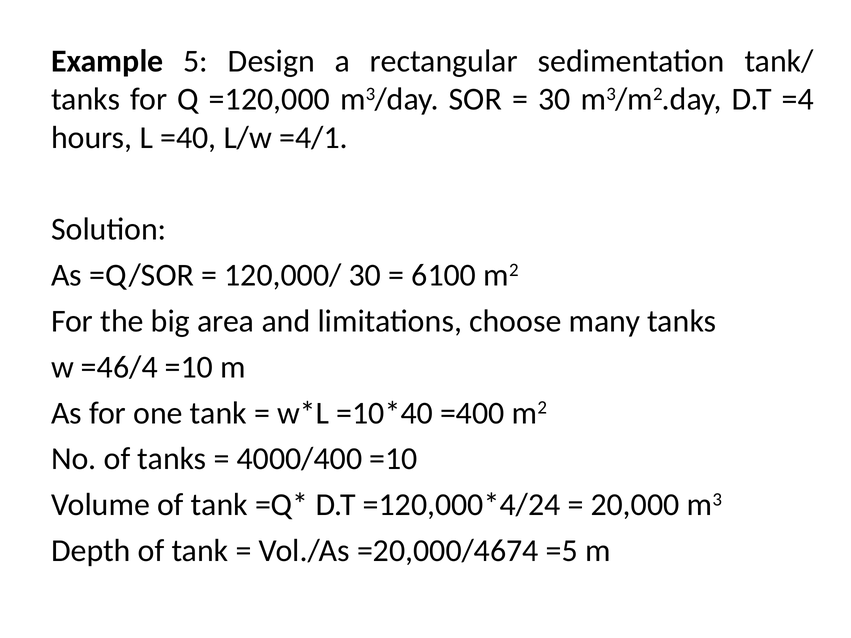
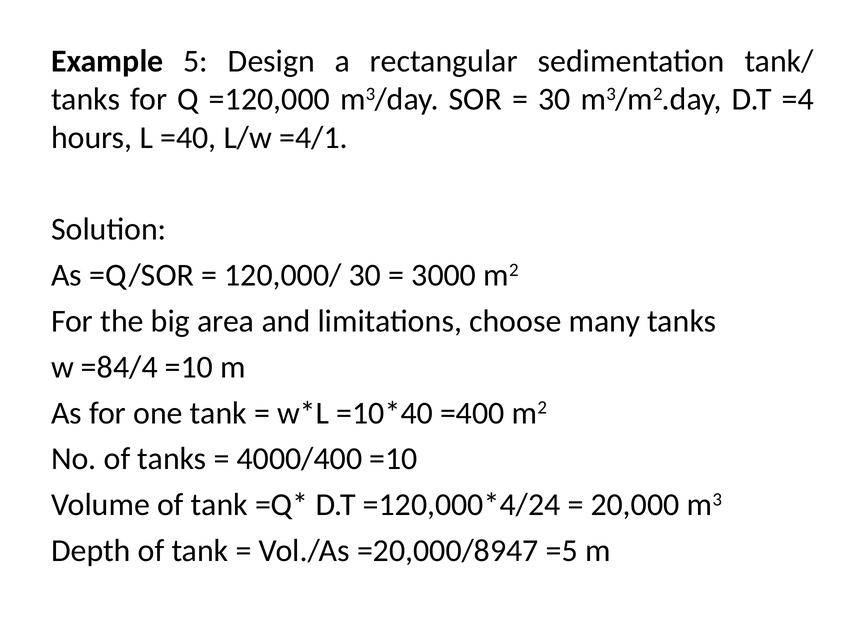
6100: 6100 -> 3000
=46/4: =46/4 -> =84/4
=20,000/4674: =20,000/4674 -> =20,000/8947
